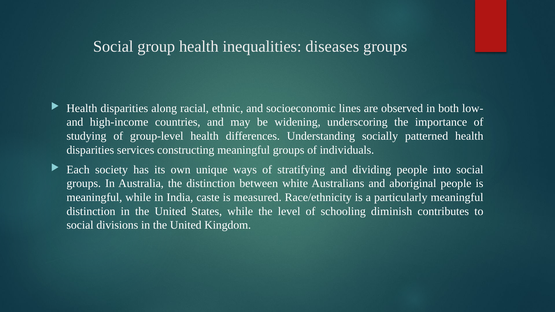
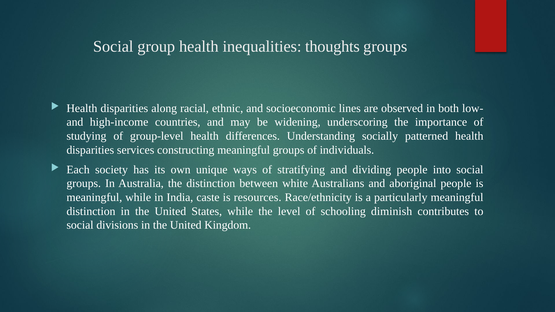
diseases: diseases -> thoughts
measured: measured -> resources
